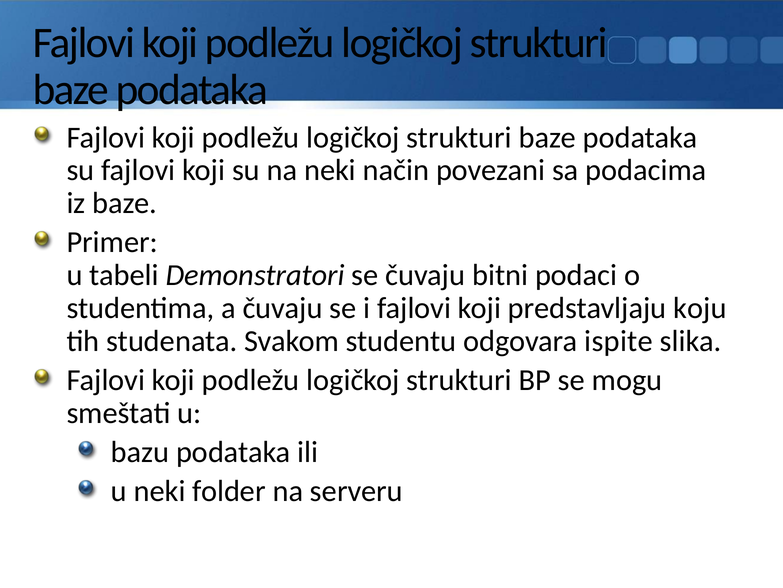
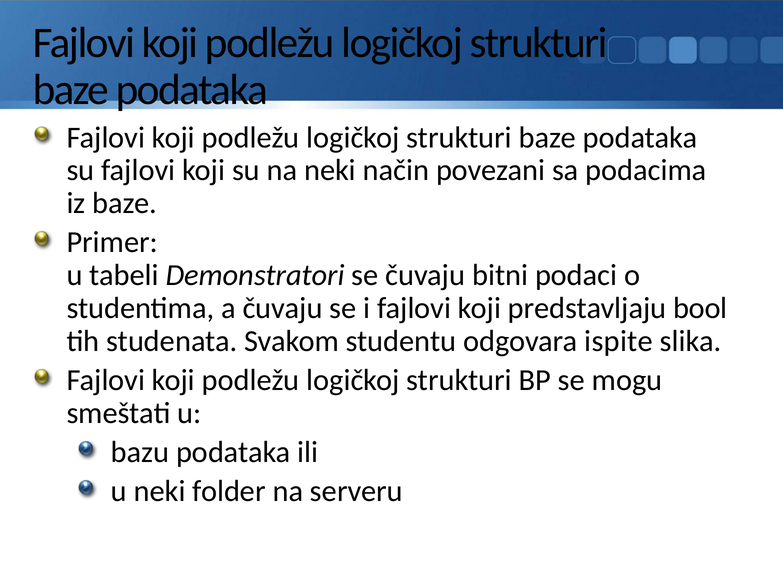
koju: koju -> bool
